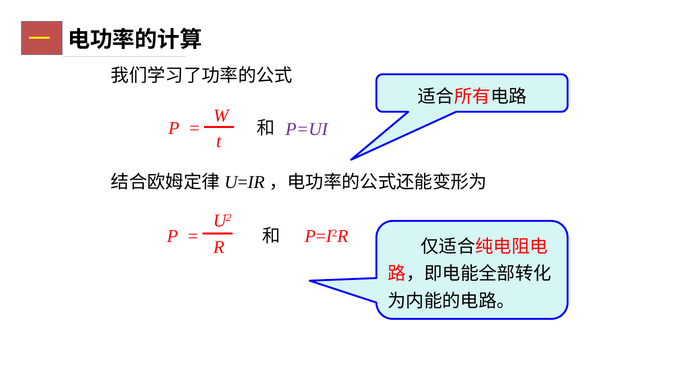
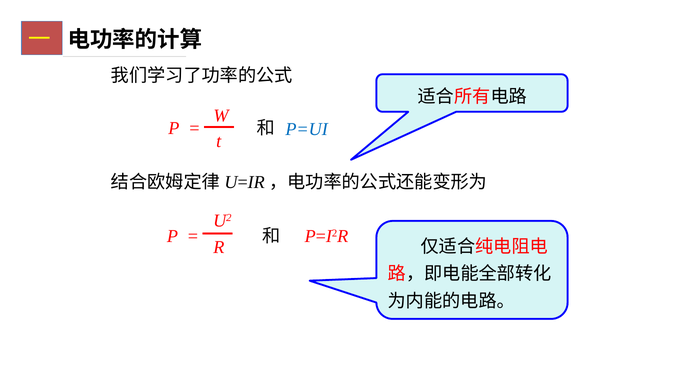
P=UI colour: purple -> blue
